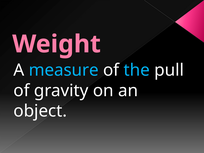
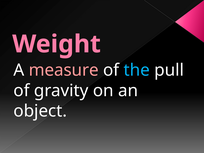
measure colour: light blue -> pink
